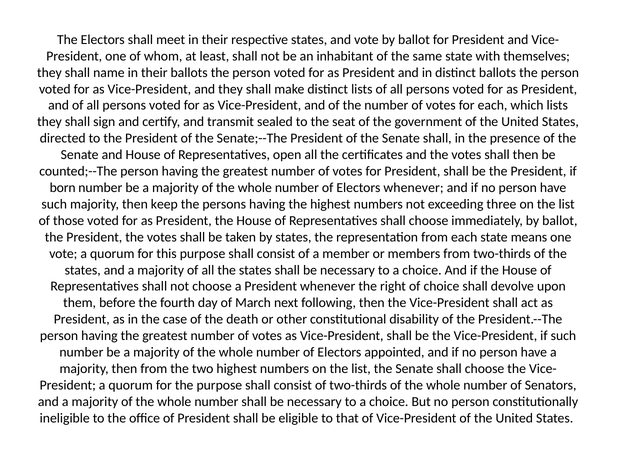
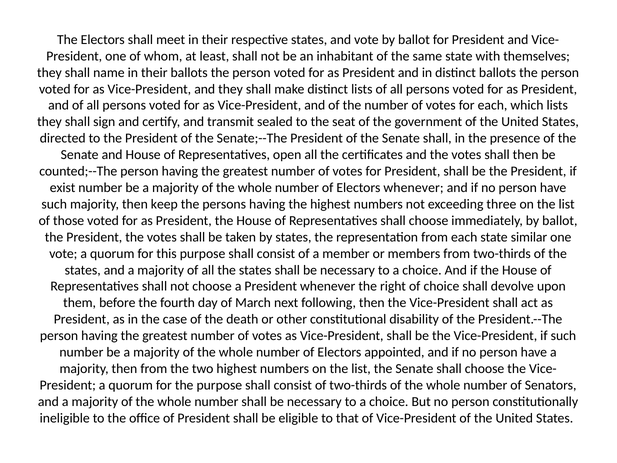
born: born -> exist
means: means -> similar
